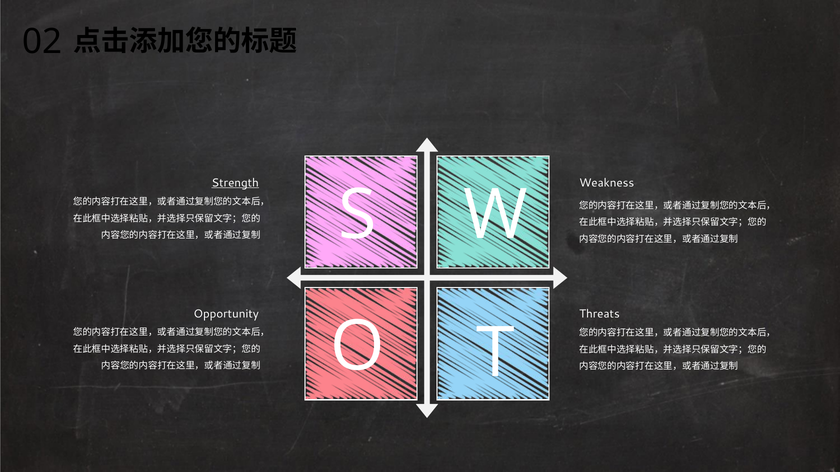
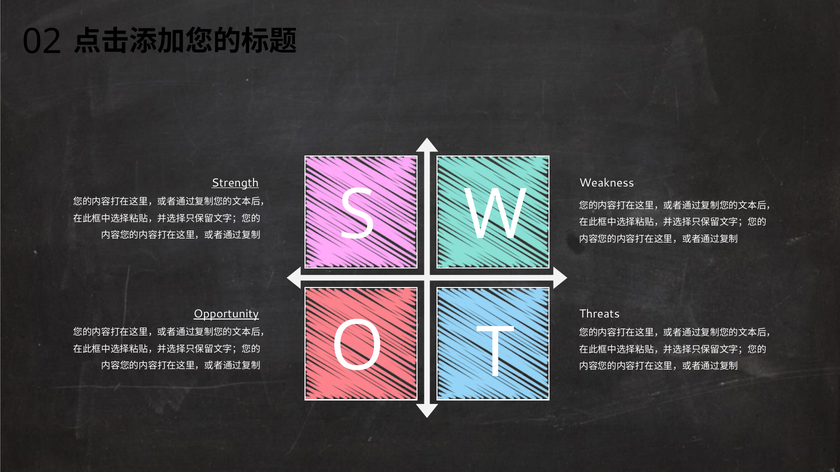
Opportunity underline: none -> present
